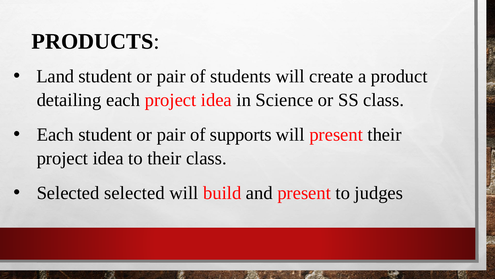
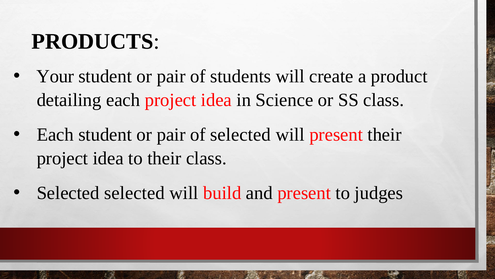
Land: Land -> Your
of supports: supports -> selected
